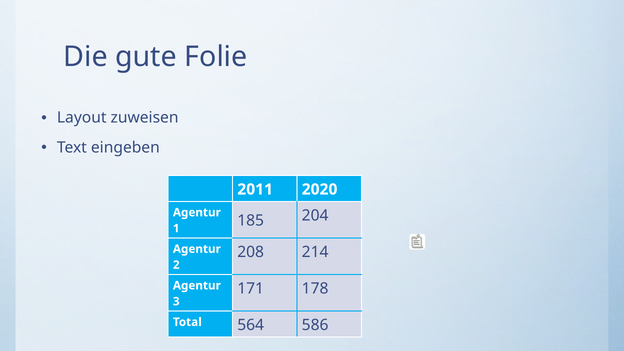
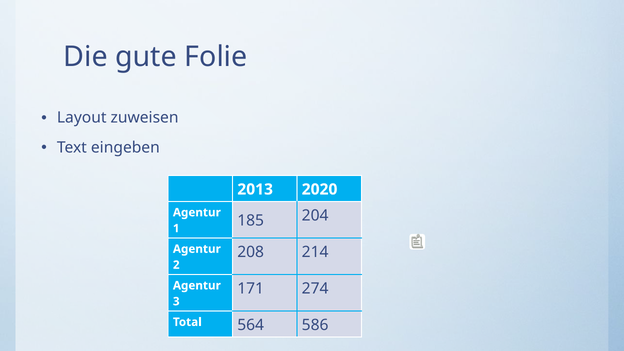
2011: 2011 -> 2013
178: 178 -> 274
